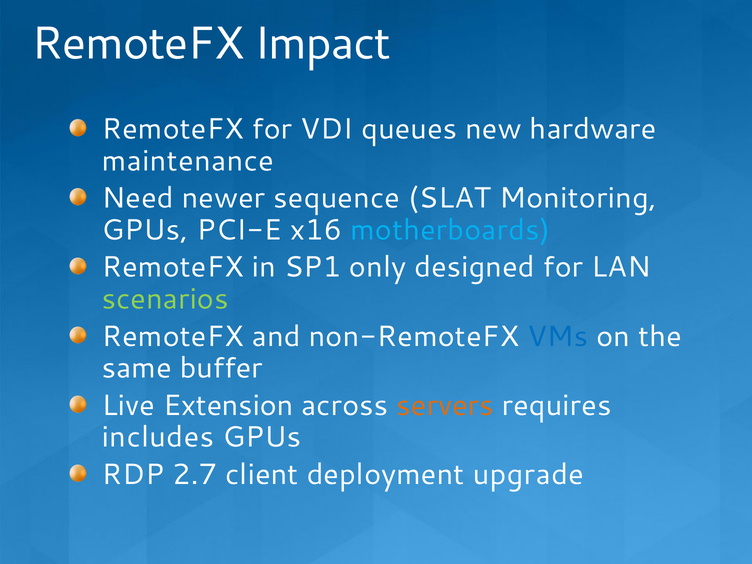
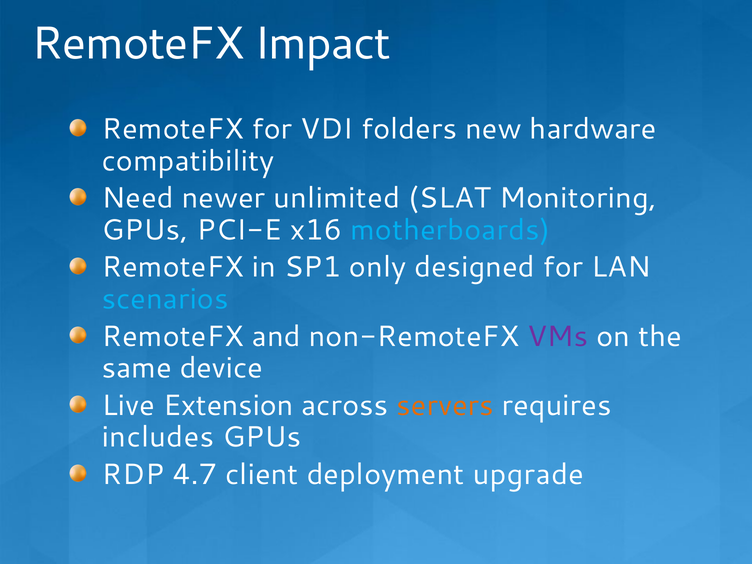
queues: queues -> folders
maintenance: maintenance -> compatibility
sequence: sequence -> unlimited
scenarios colour: light green -> light blue
VMs colour: blue -> purple
buffer: buffer -> device
2.7: 2.7 -> 4.7
